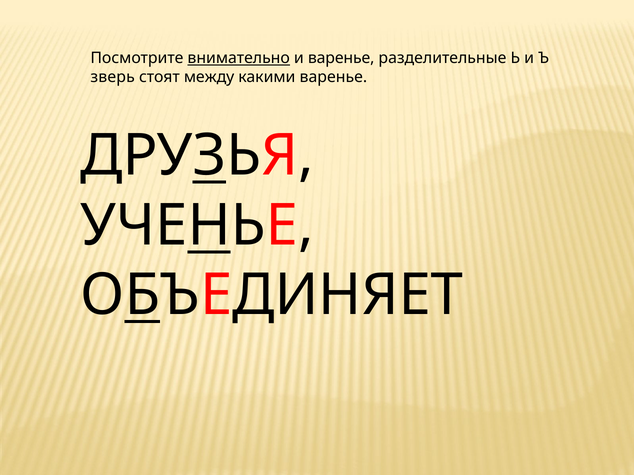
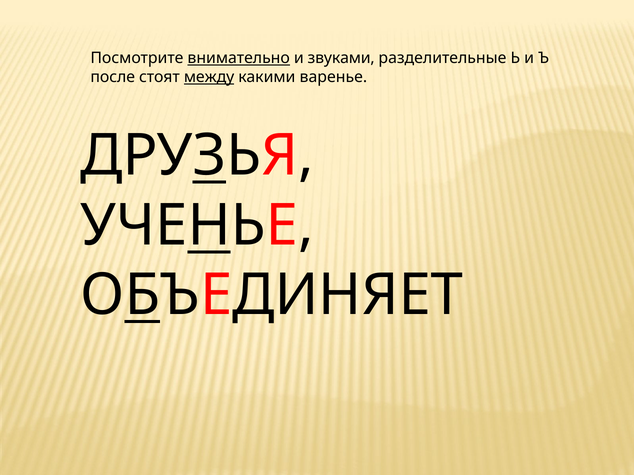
и варенье: варенье -> звуками
зверь: зверь -> после
между underline: none -> present
